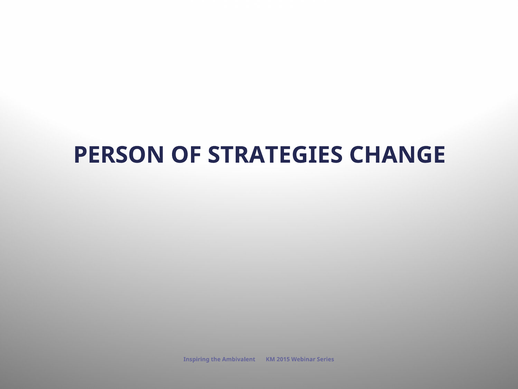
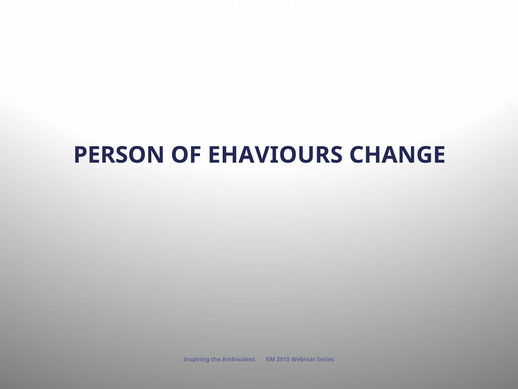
STRATEGIES: STRATEGIES -> EHAVIOURS
